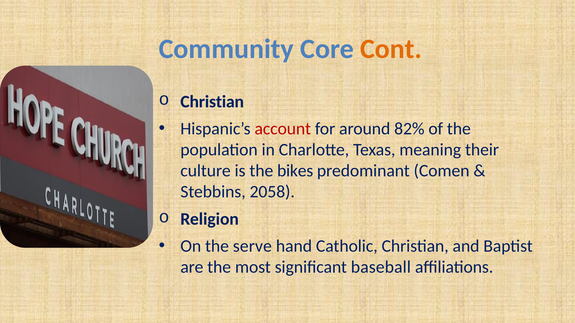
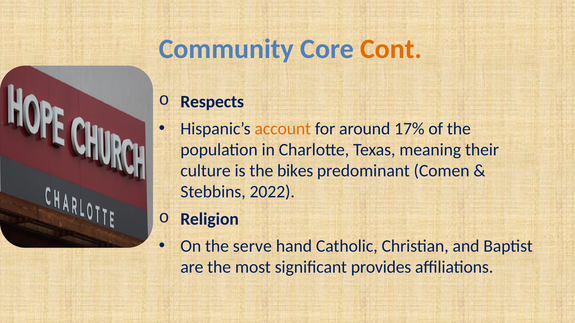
Christian at (212, 102): Christian -> Respects
account colour: red -> orange
82%: 82% -> 17%
2058: 2058 -> 2022
baseball: baseball -> provides
